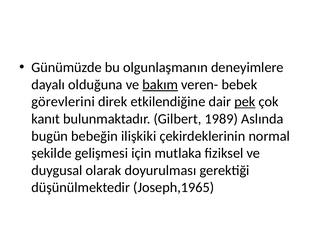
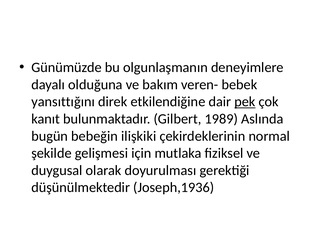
bakım underline: present -> none
görevlerini: görevlerini -> yansıttığını
Joseph,1965: Joseph,1965 -> Joseph,1936
